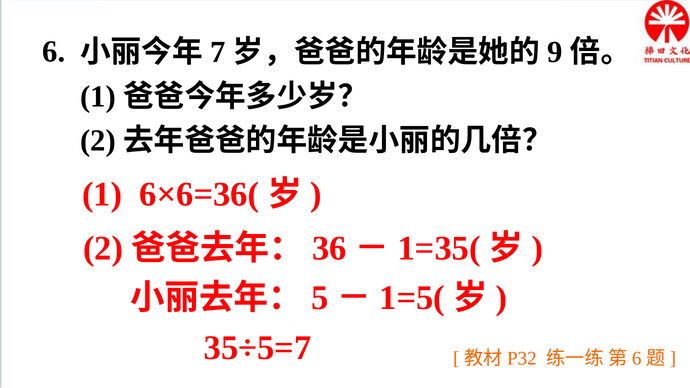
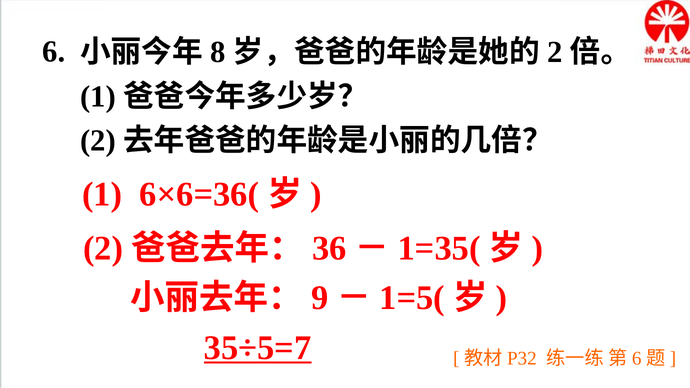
7: 7 -> 8
9 at (555, 52): 9 -> 2
5: 5 -> 9
35÷5=7 underline: none -> present
